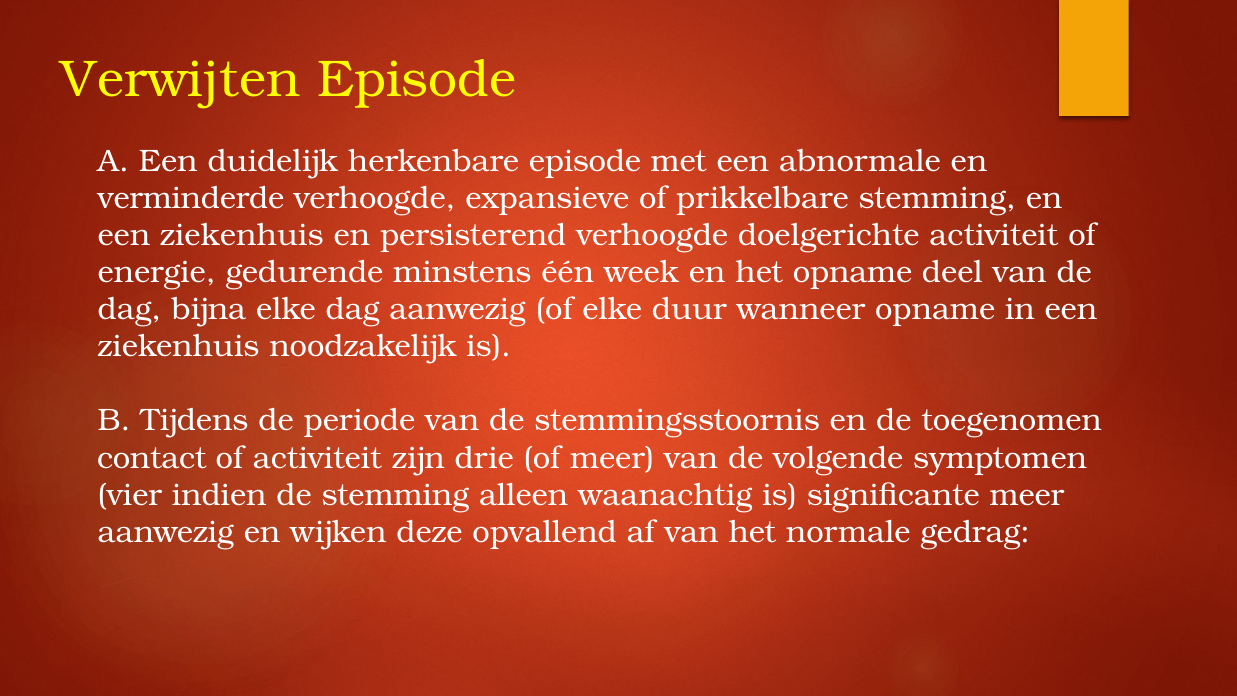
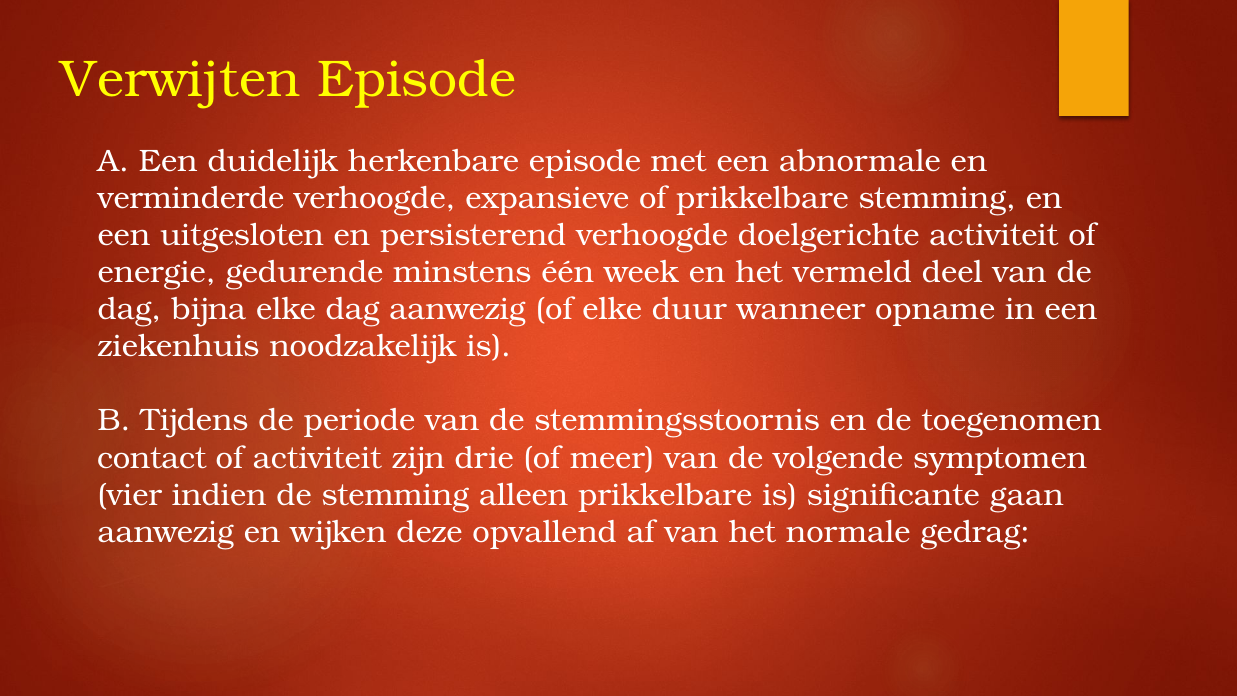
ziekenhuis at (242, 235): ziekenhuis -> uitgesloten
het opname: opname -> vermeld
alleen waanachtig: waanachtig -> prikkelbare
significante meer: meer -> gaan
